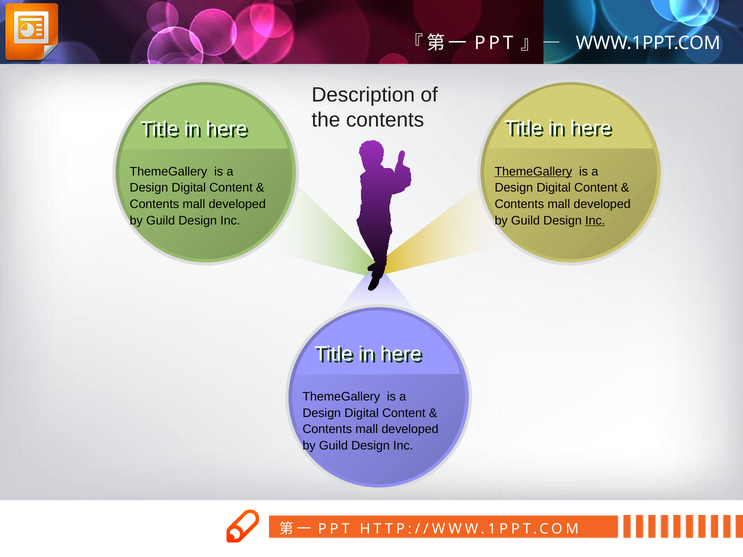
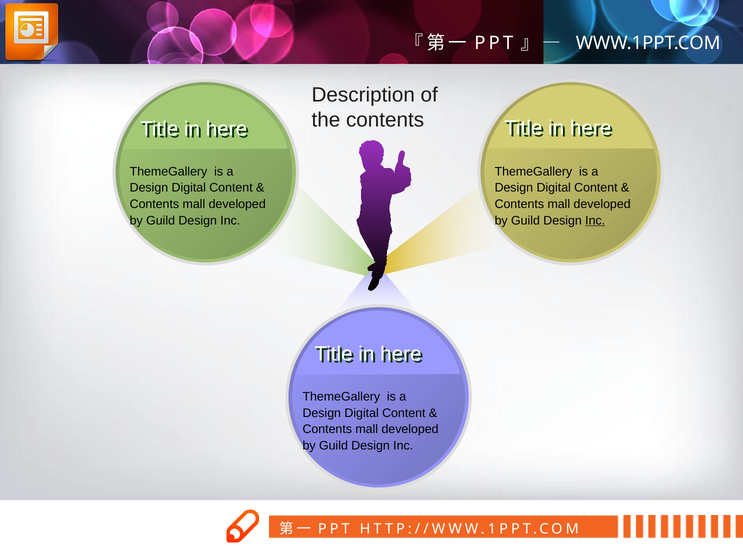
ThemeGallery at (533, 172) underline: present -> none
